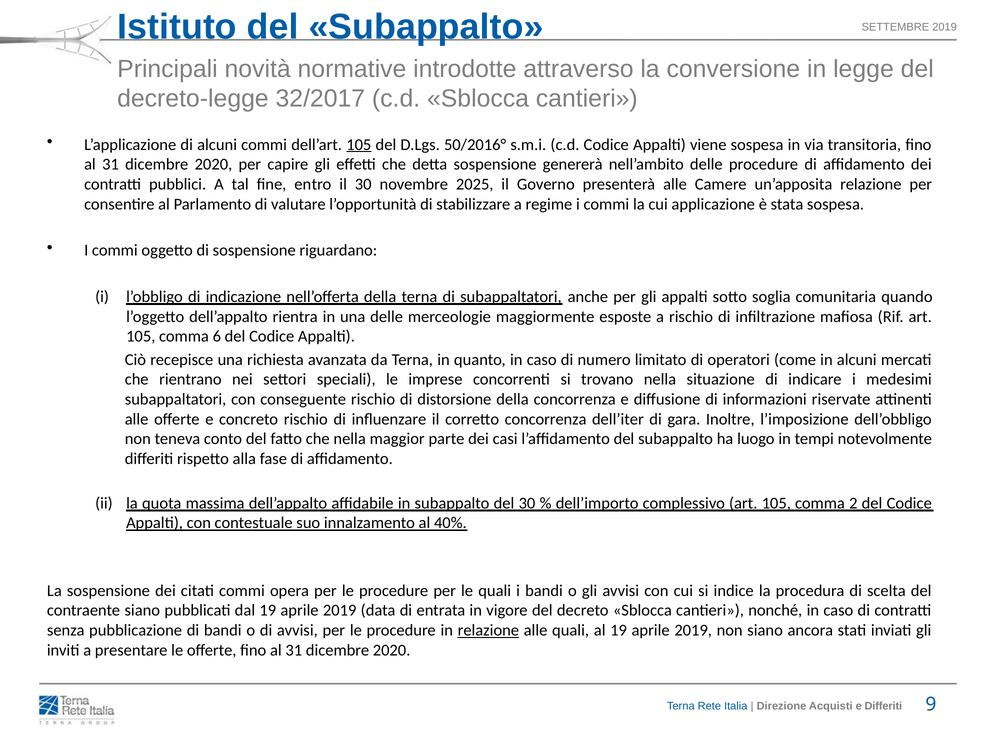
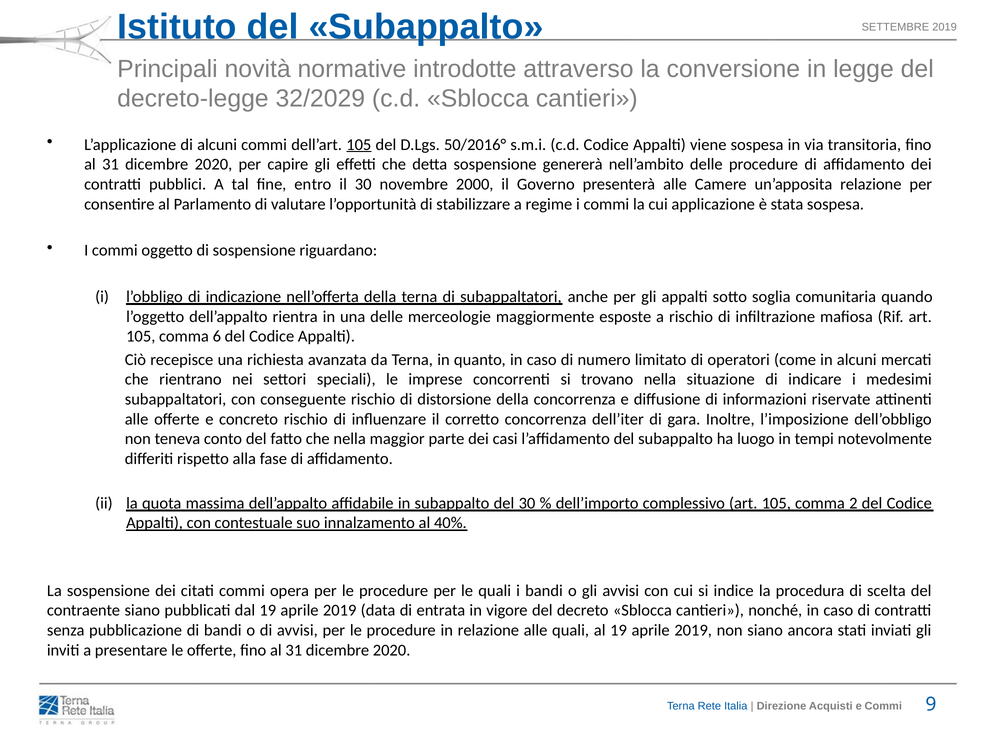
32/2017: 32/2017 -> 32/2029
2025: 2025 -> 2000
relazione at (488, 630) underline: present -> none
e Differiti: Differiti -> Commi
